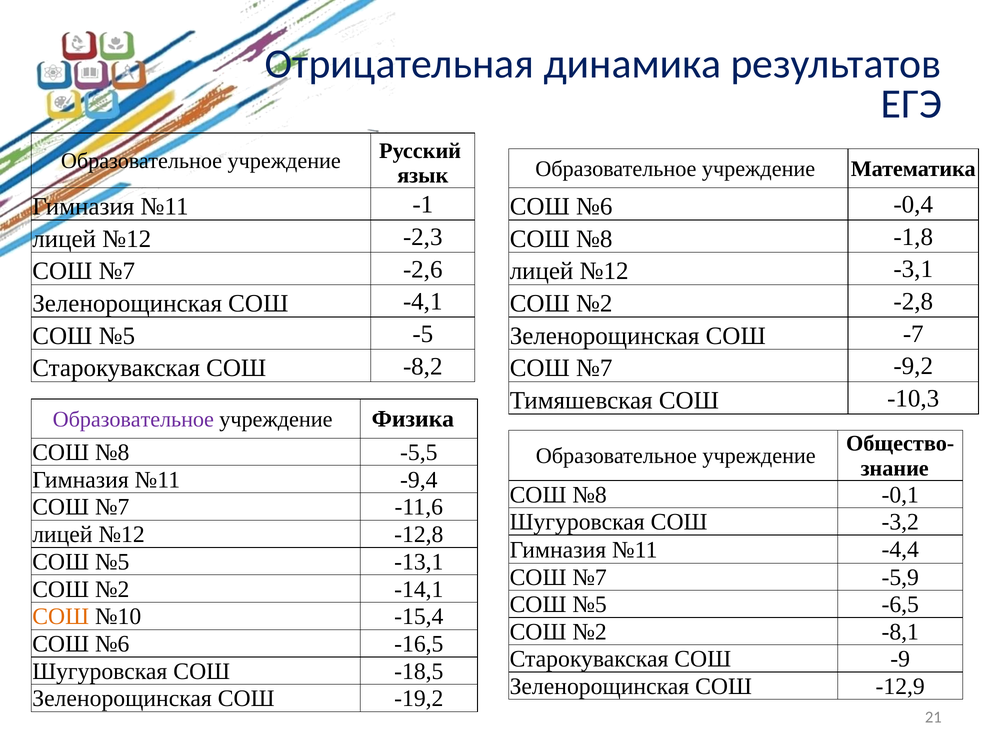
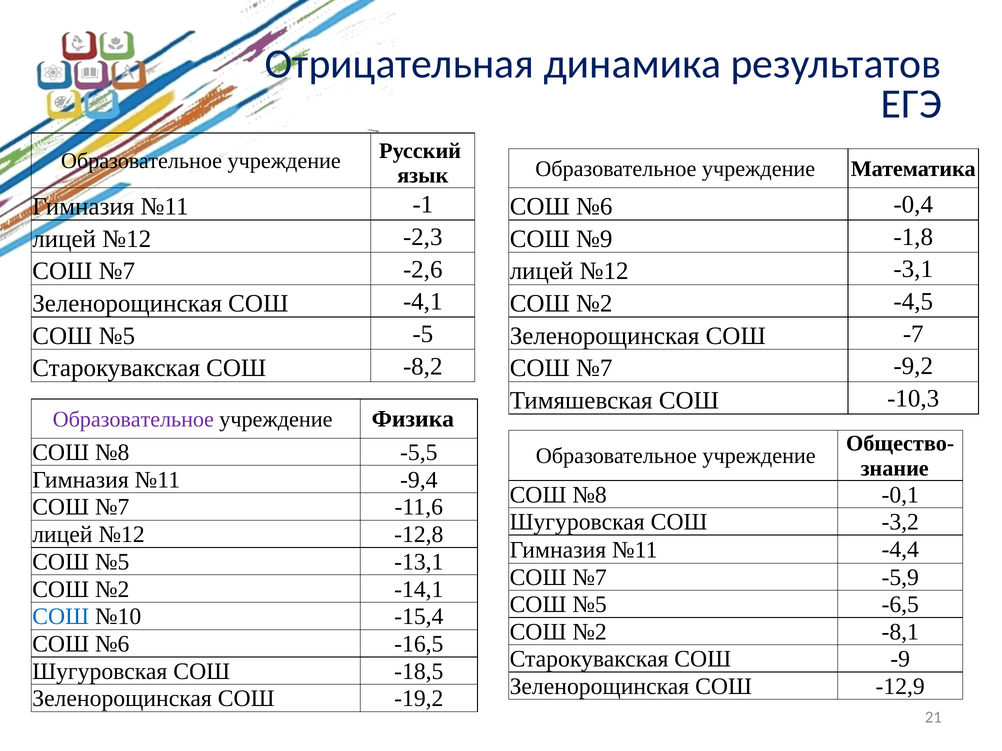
№8 at (594, 239): №8 -> №9
-2,8: -2,8 -> -4,5
СОШ at (61, 617) colour: orange -> blue
